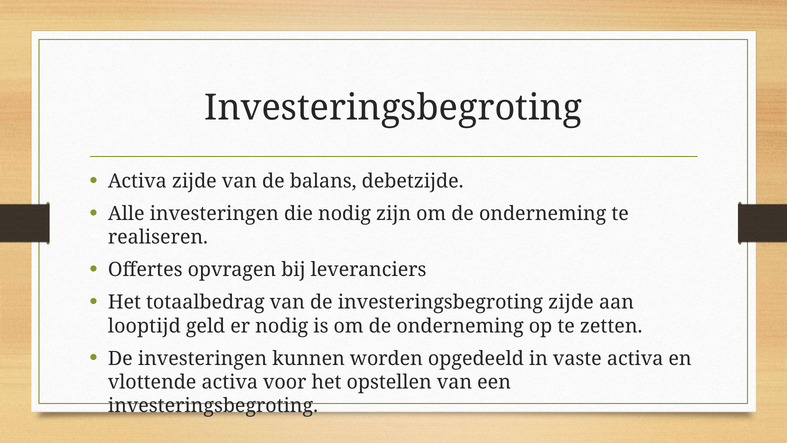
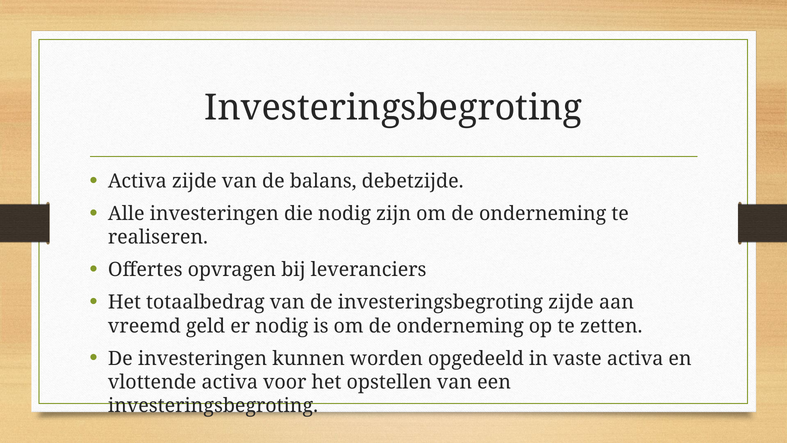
looptijd: looptijd -> vreemd
